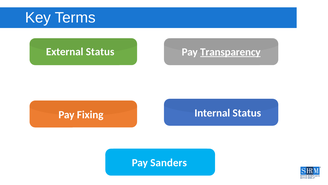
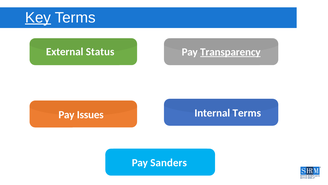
Key underline: none -> present
Internal Status: Status -> Terms
Fixing: Fixing -> Issues
